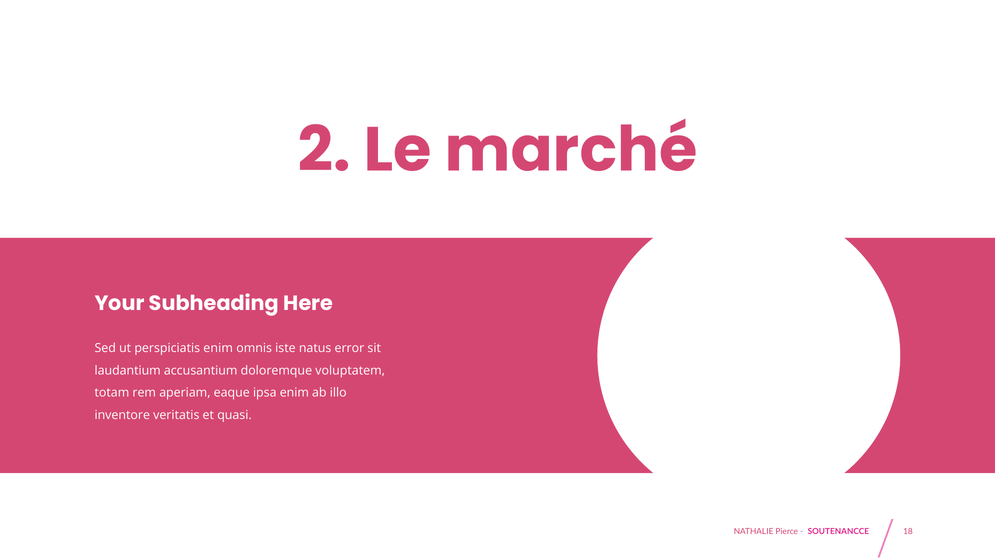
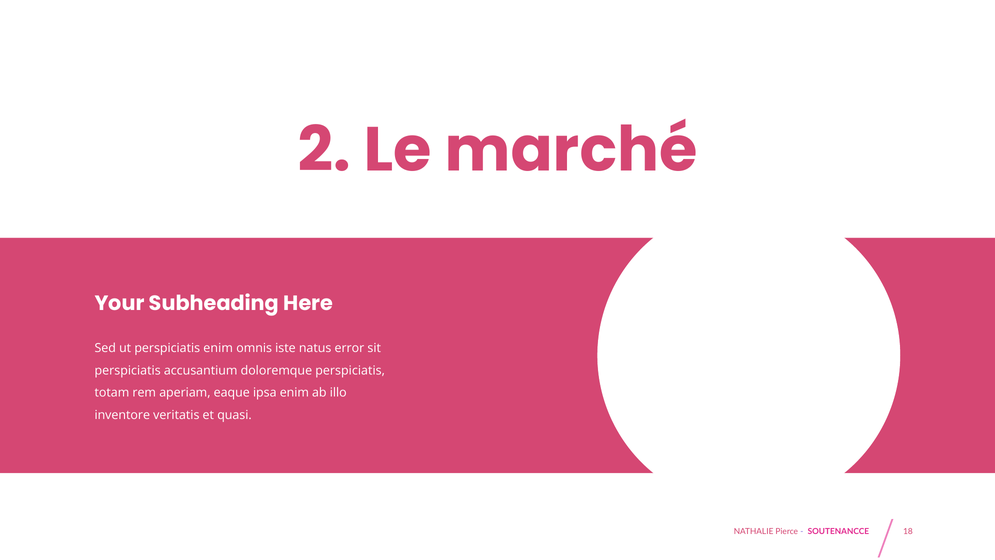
laudantium at (128, 370): laudantium -> perspiciatis
doloremque voluptatem: voluptatem -> perspiciatis
